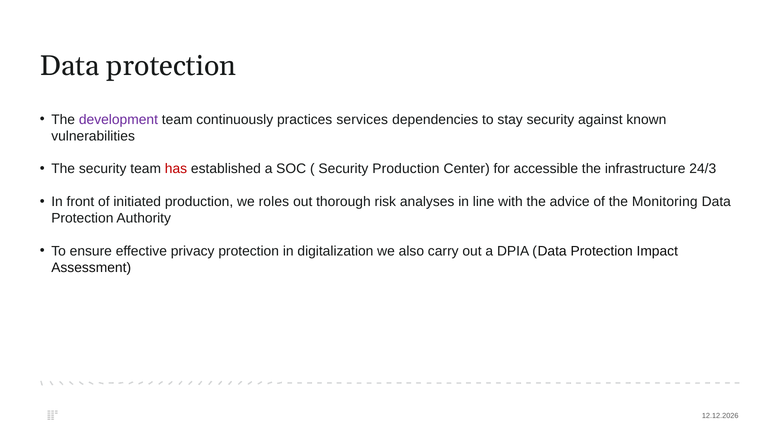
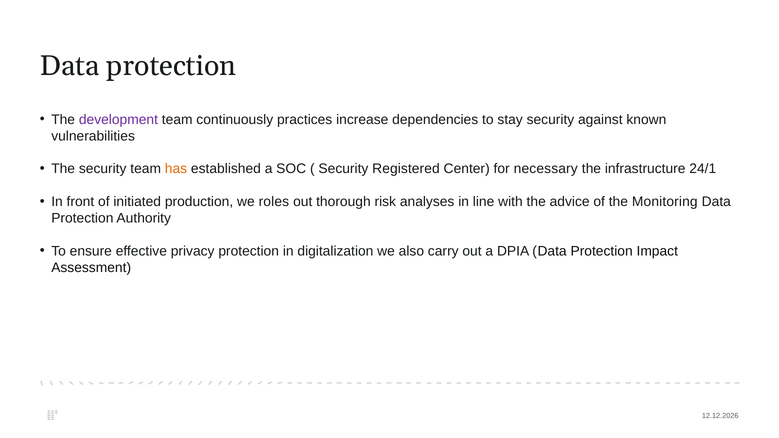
services: services -> increase
has colour: red -> orange
Security Production: Production -> Registered
accessible: accessible -> necessary
24/3: 24/3 -> 24/1
